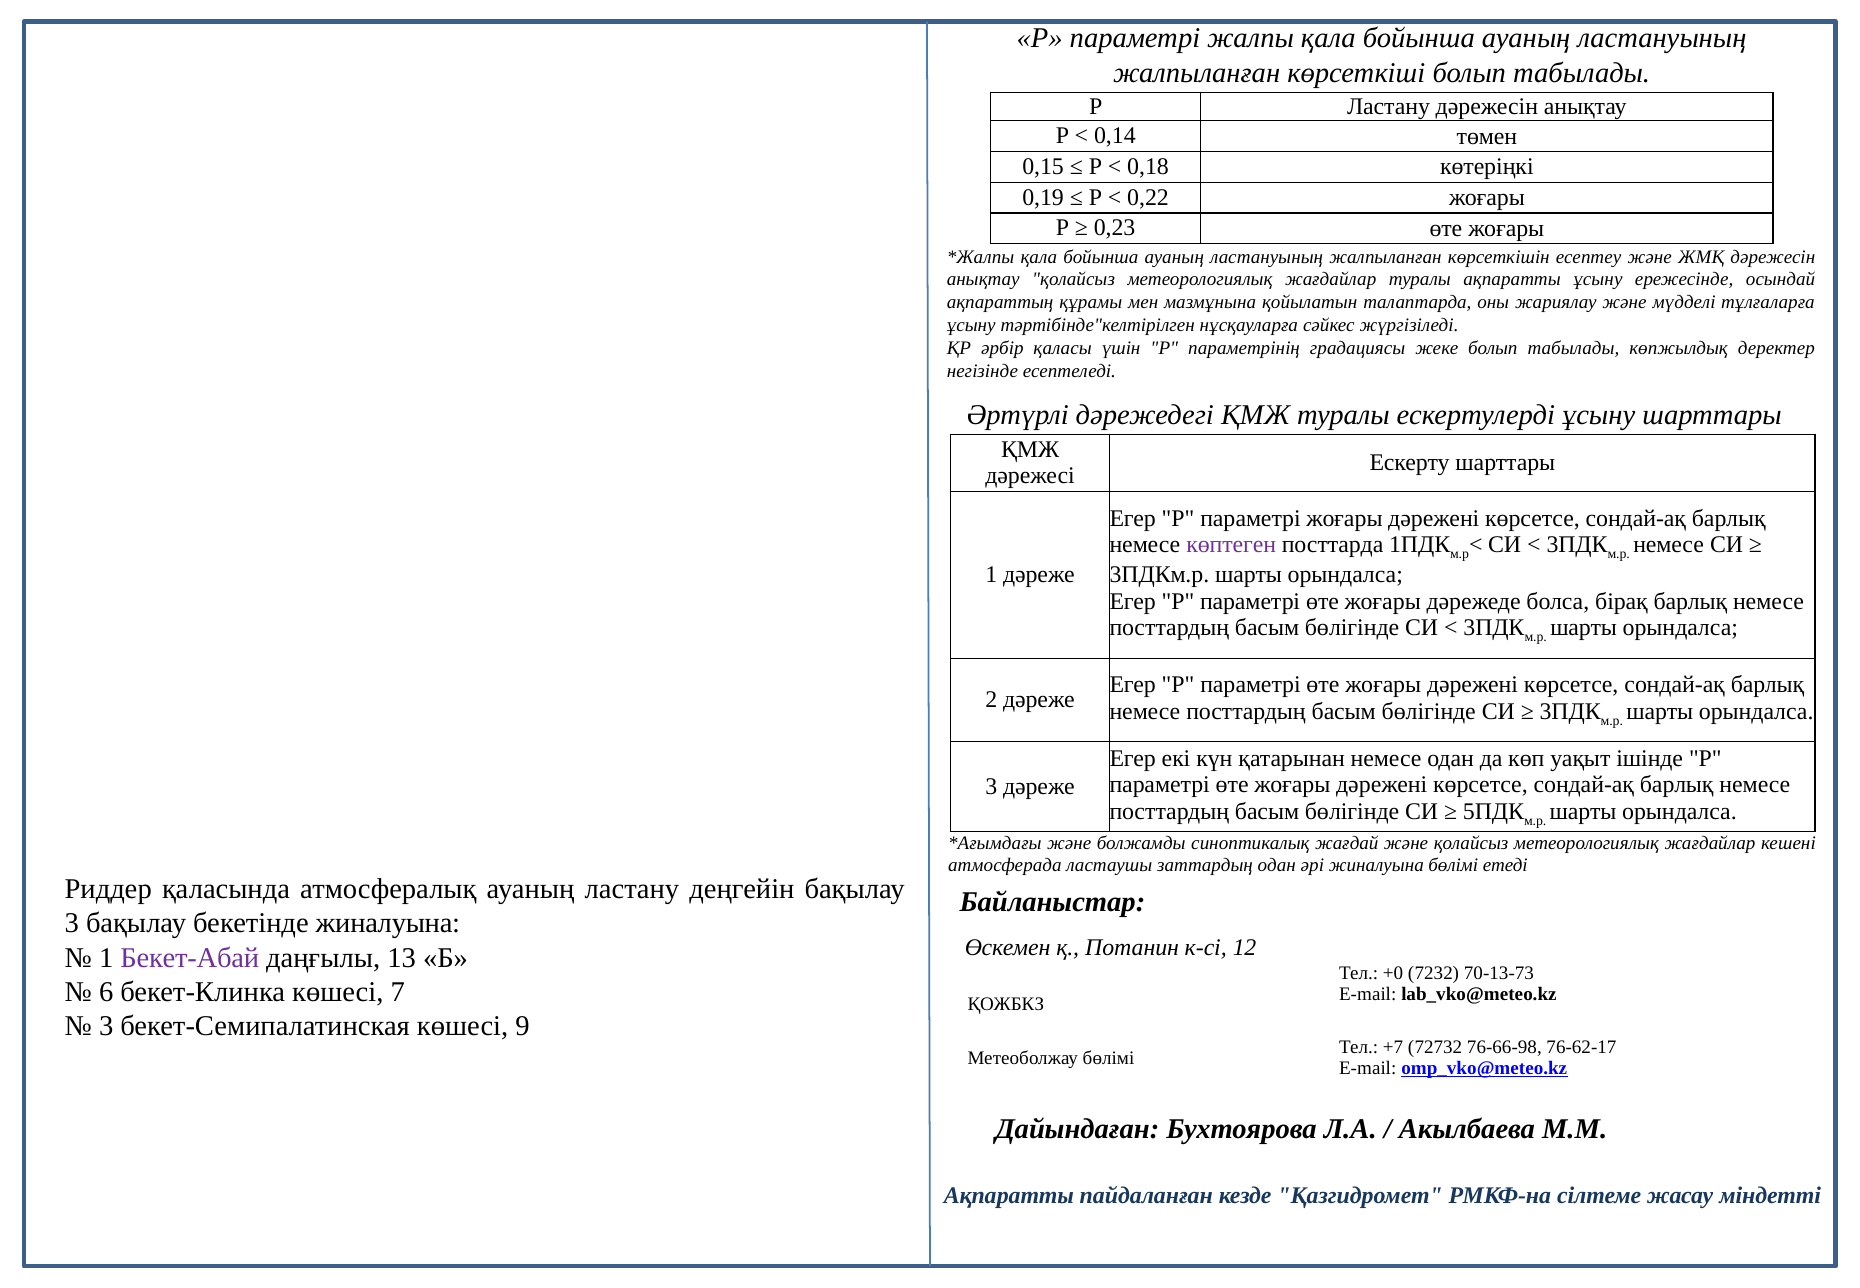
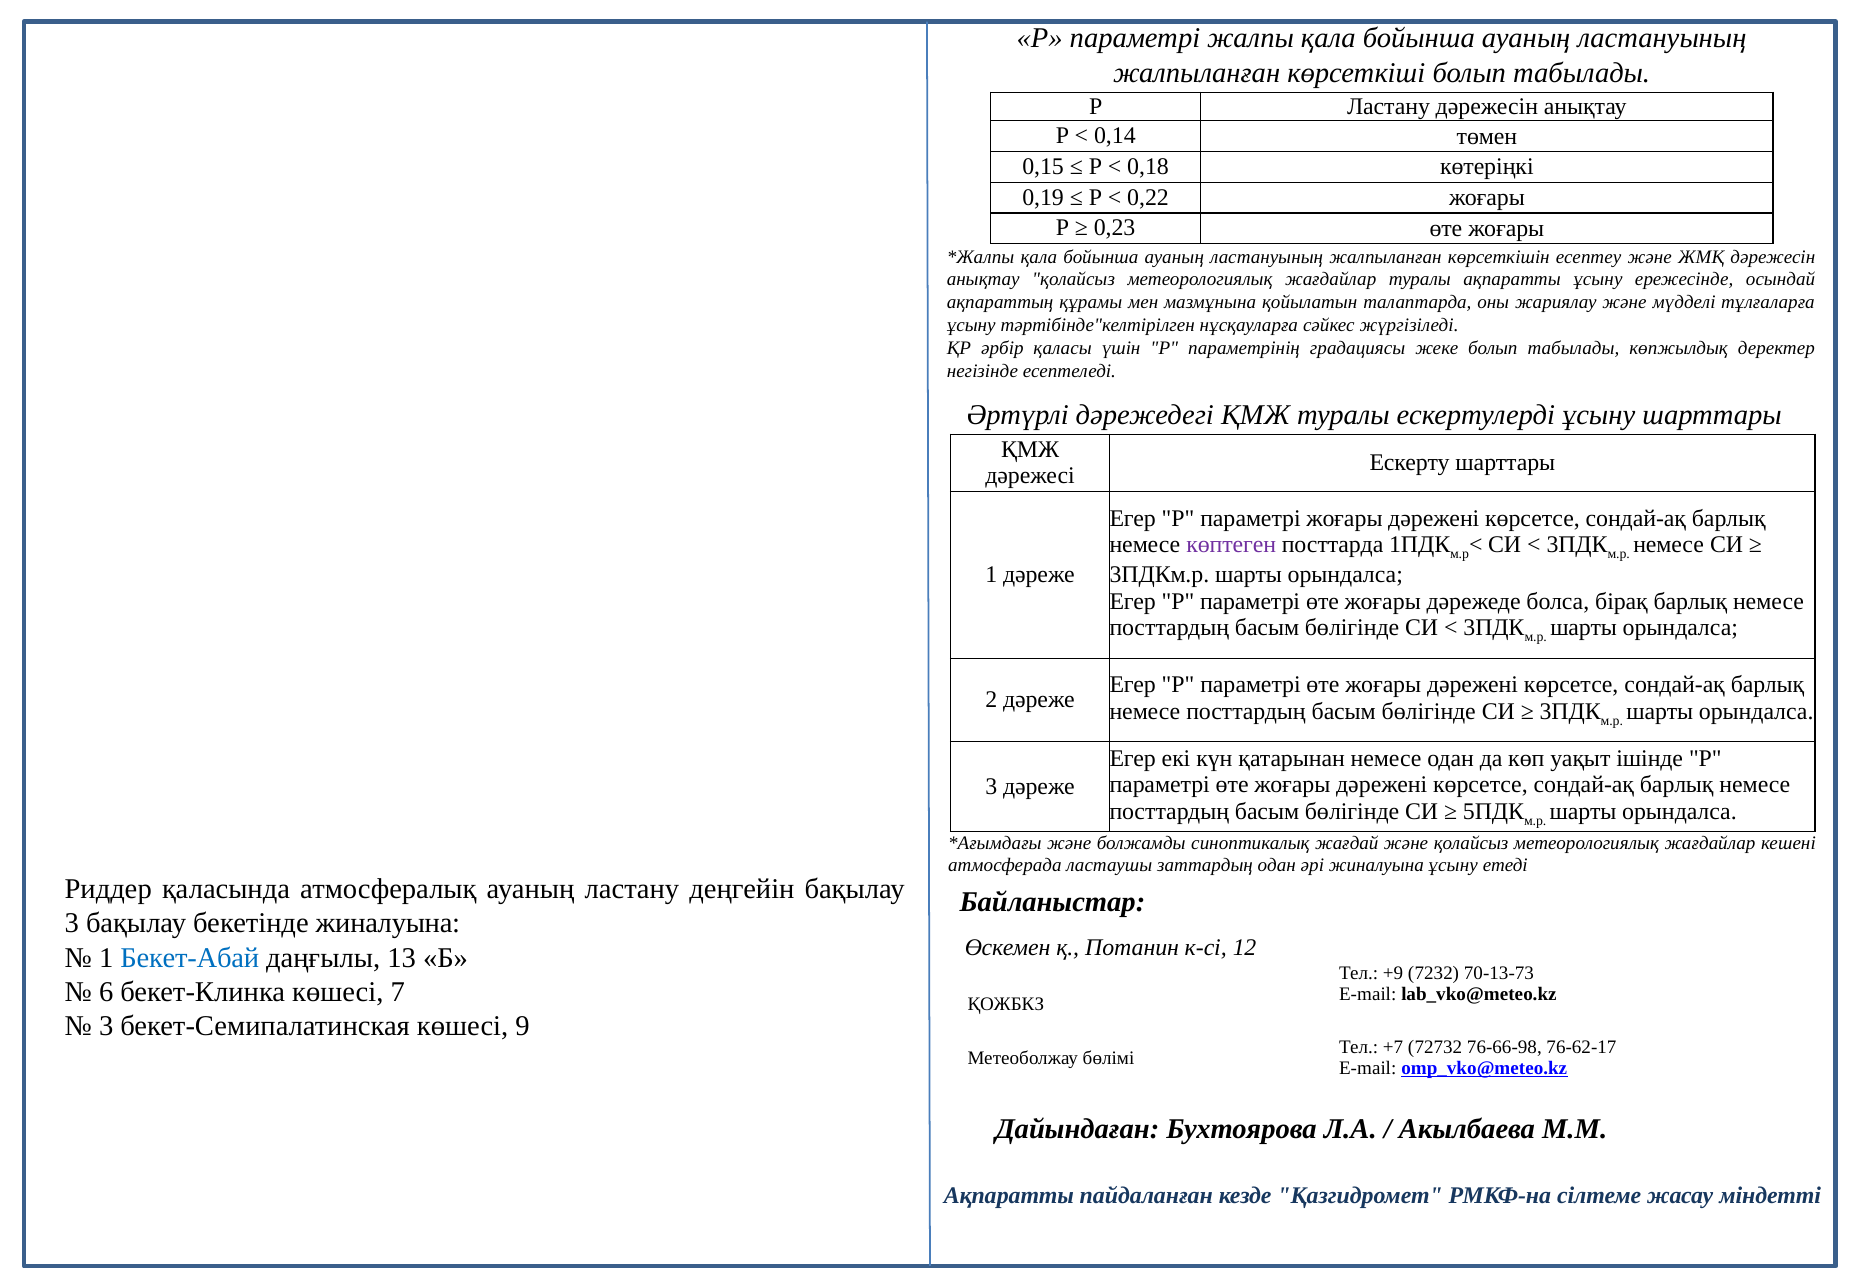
жиналуына бөлімі: бөлімі -> ұсыну
Бекет-Абай colour: purple -> blue
+0: +0 -> +9
